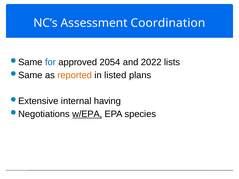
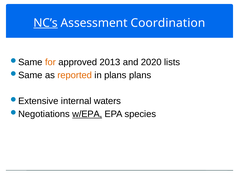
NC’s underline: none -> present
for colour: blue -> orange
2054: 2054 -> 2013
2022: 2022 -> 2020
in listed: listed -> plans
having: having -> waters
